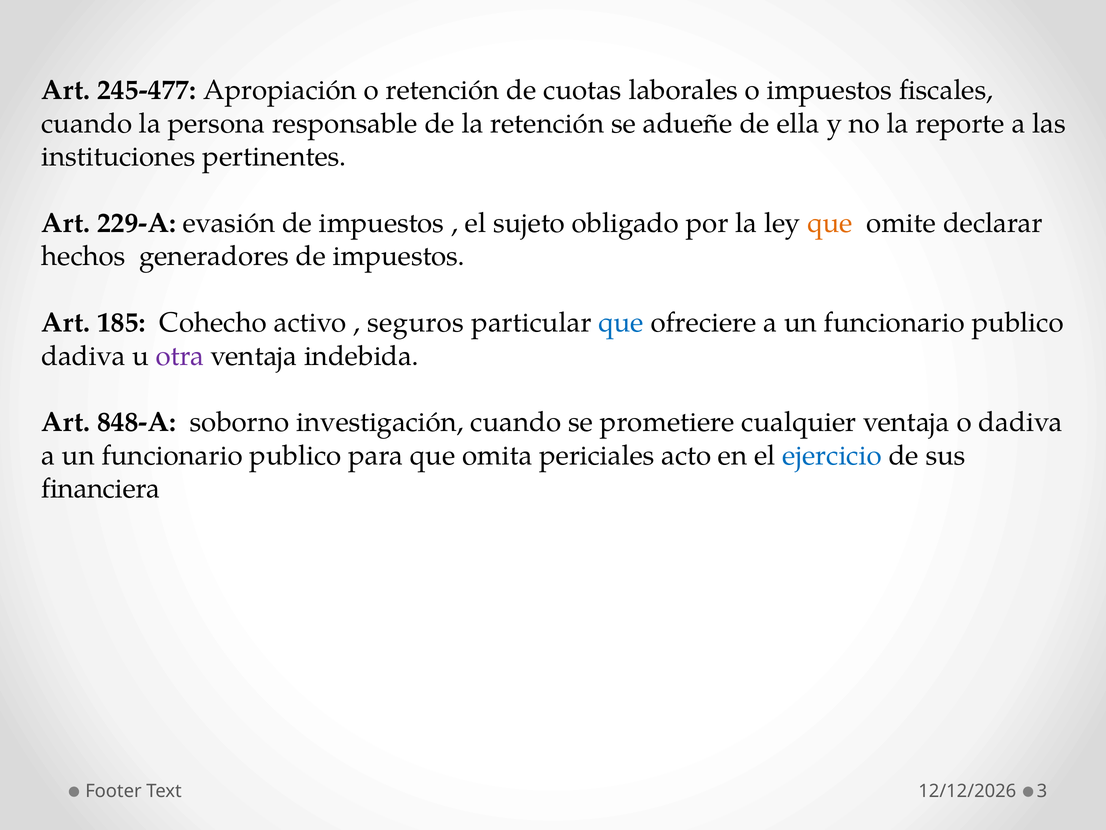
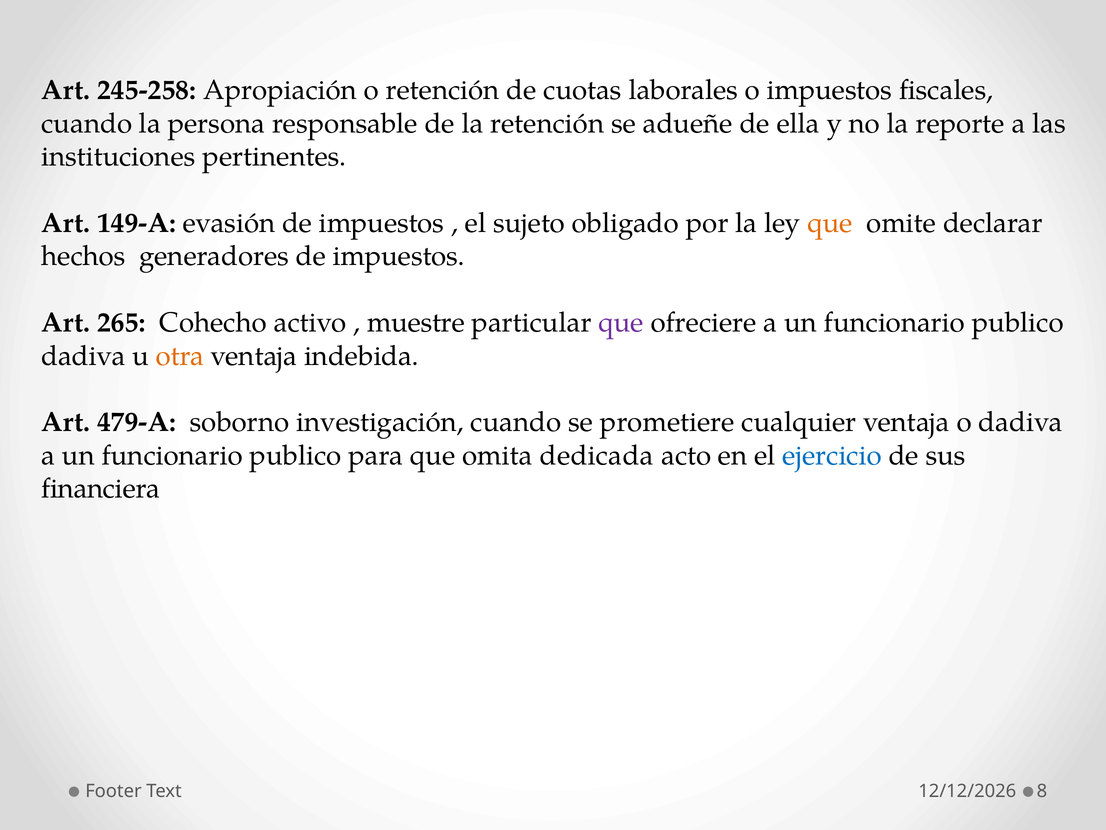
245-477: 245-477 -> 245-258
229-A: 229-A -> 149-A
185: 185 -> 265
seguros: seguros -> muestre
que at (621, 323) colour: blue -> purple
otra colour: purple -> orange
848-A: 848-A -> 479-A
periciales: periciales -> dedicada
3: 3 -> 8
